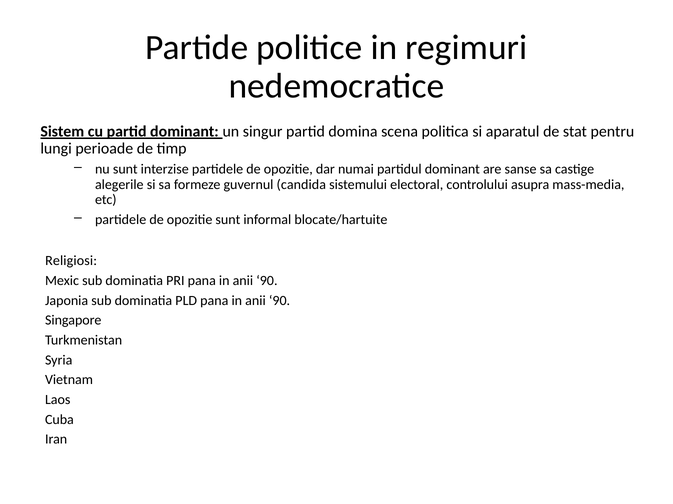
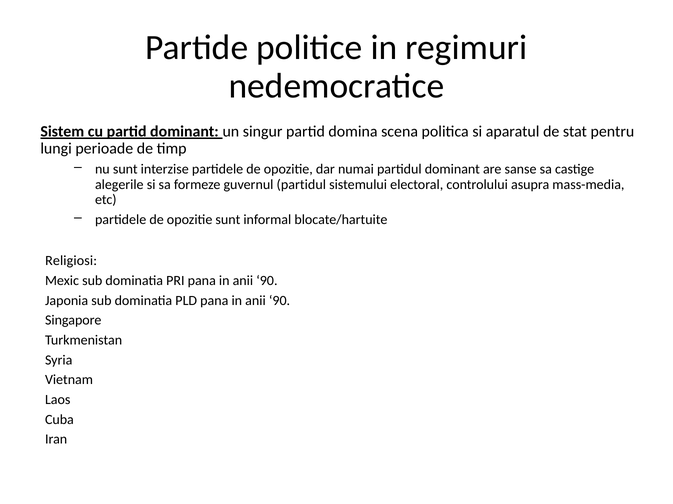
guvernul candida: candida -> partidul
